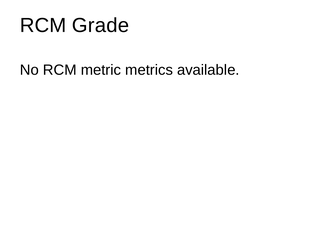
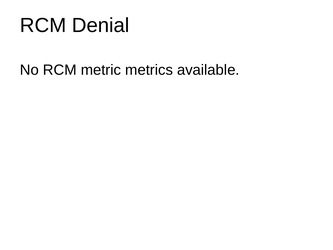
Grade: Grade -> Denial
